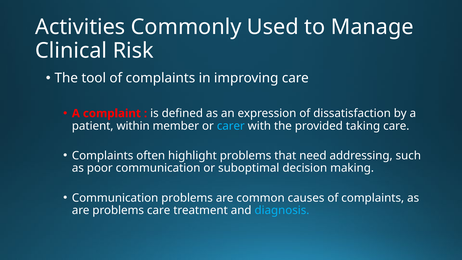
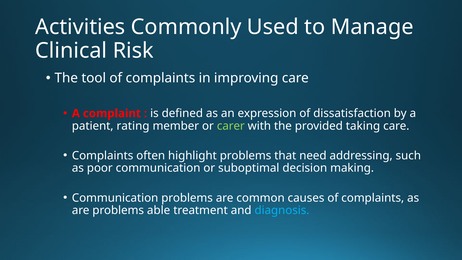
within: within -> rating
carer colour: light blue -> light green
problems care: care -> able
